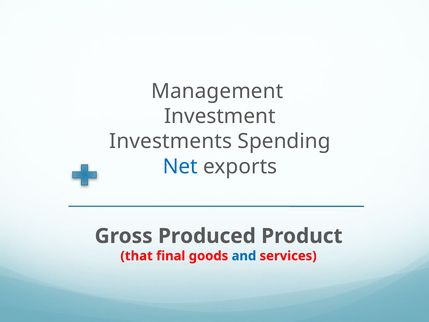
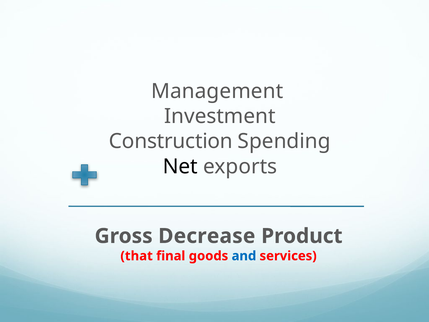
Investments: Investments -> Construction
Net colour: blue -> black
Produced: Produced -> Decrease
